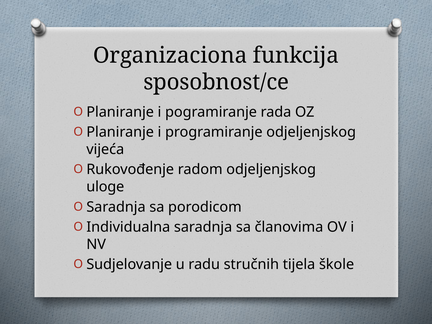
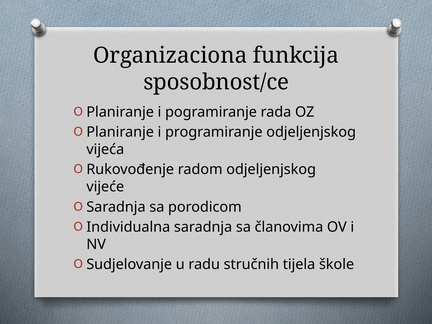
uloge: uloge -> vijeće
